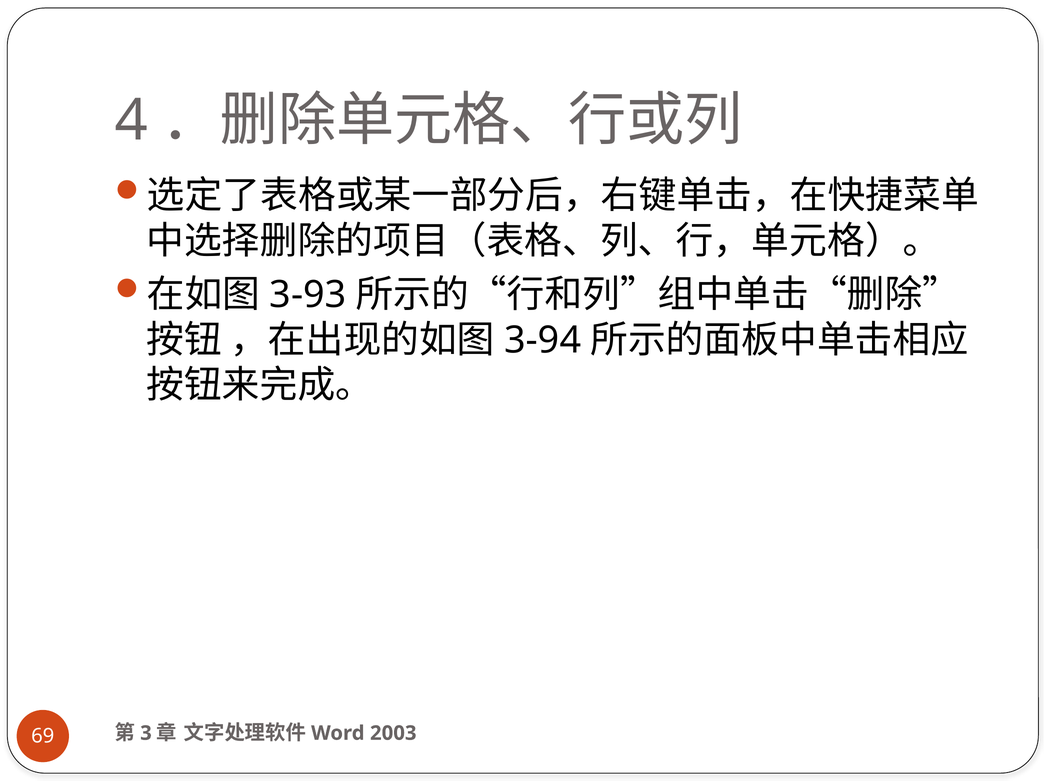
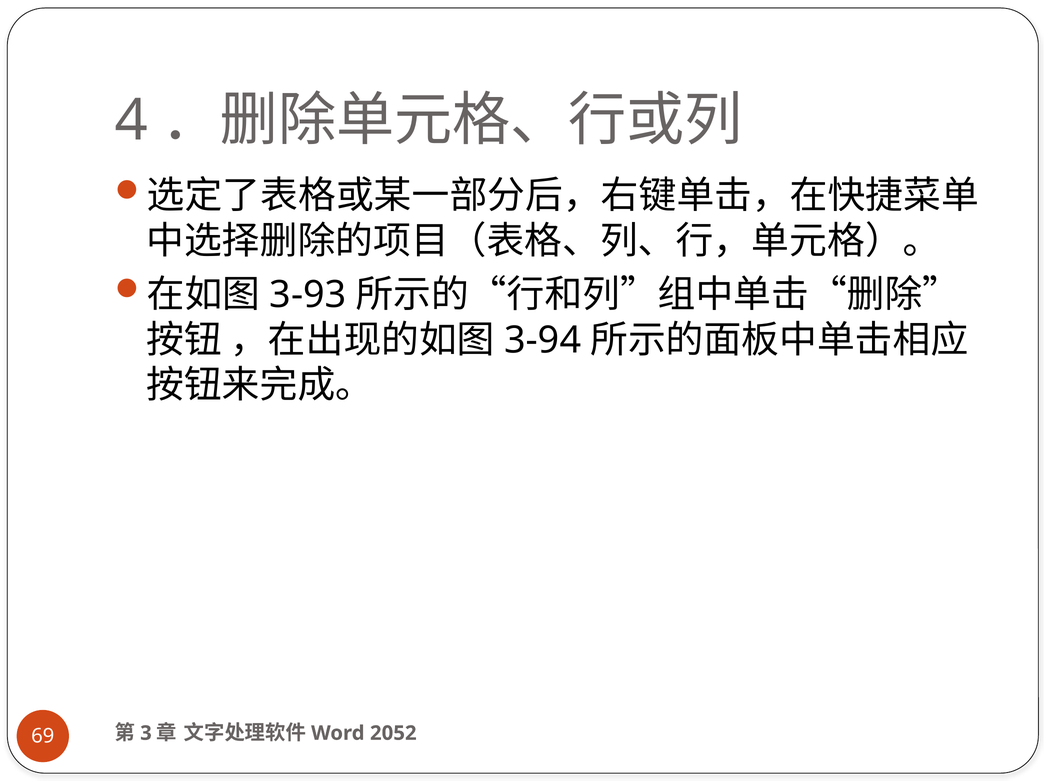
2003: 2003 -> 2052
